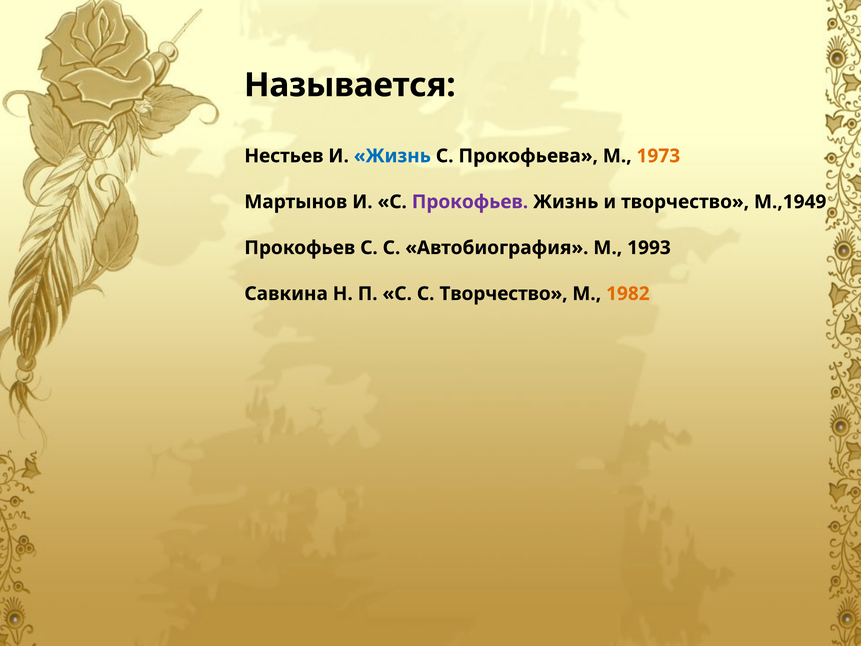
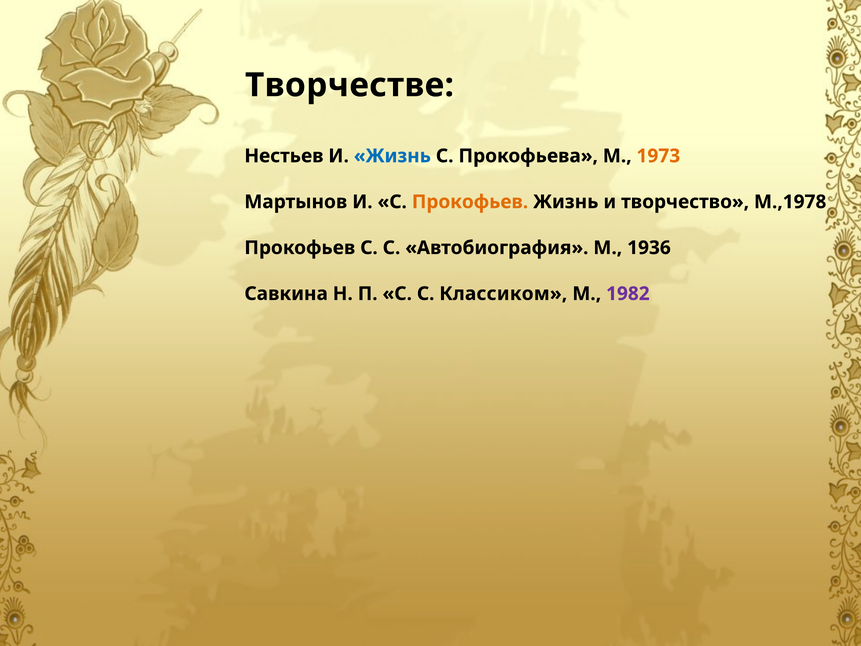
Называется: Называется -> Творчестве
Прокофьев at (470, 202) colour: purple -> orange
М.,1949: М.,1949 -> М.,1978
1993: 1993 -> 1936
С Творчество: Творчество -> Классиком
1982 colour: orange -> purple
